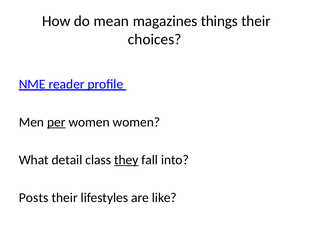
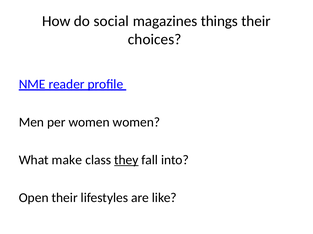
mean: mean -> social
per underline: present -> none
detail: detail -> make
Posts: Posts -> Open
